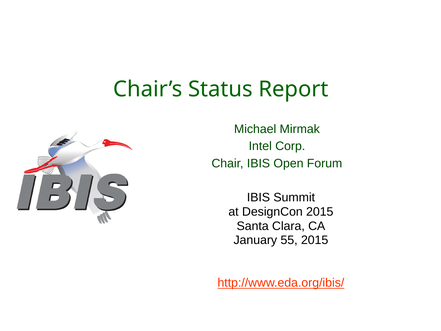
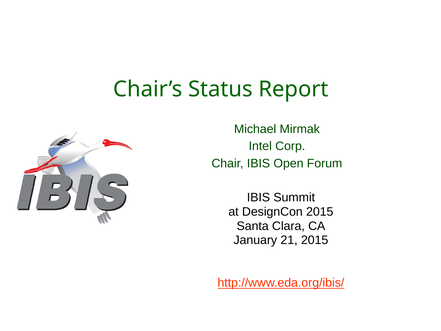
55: 55 -> 21
